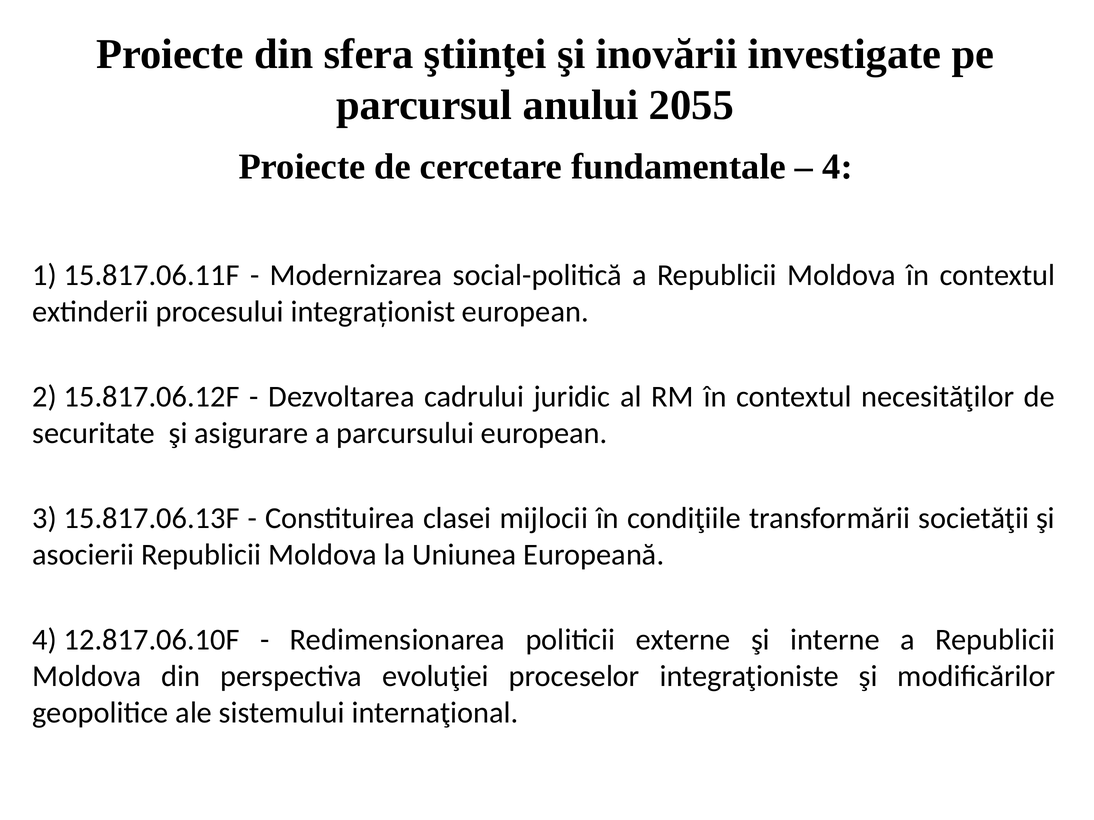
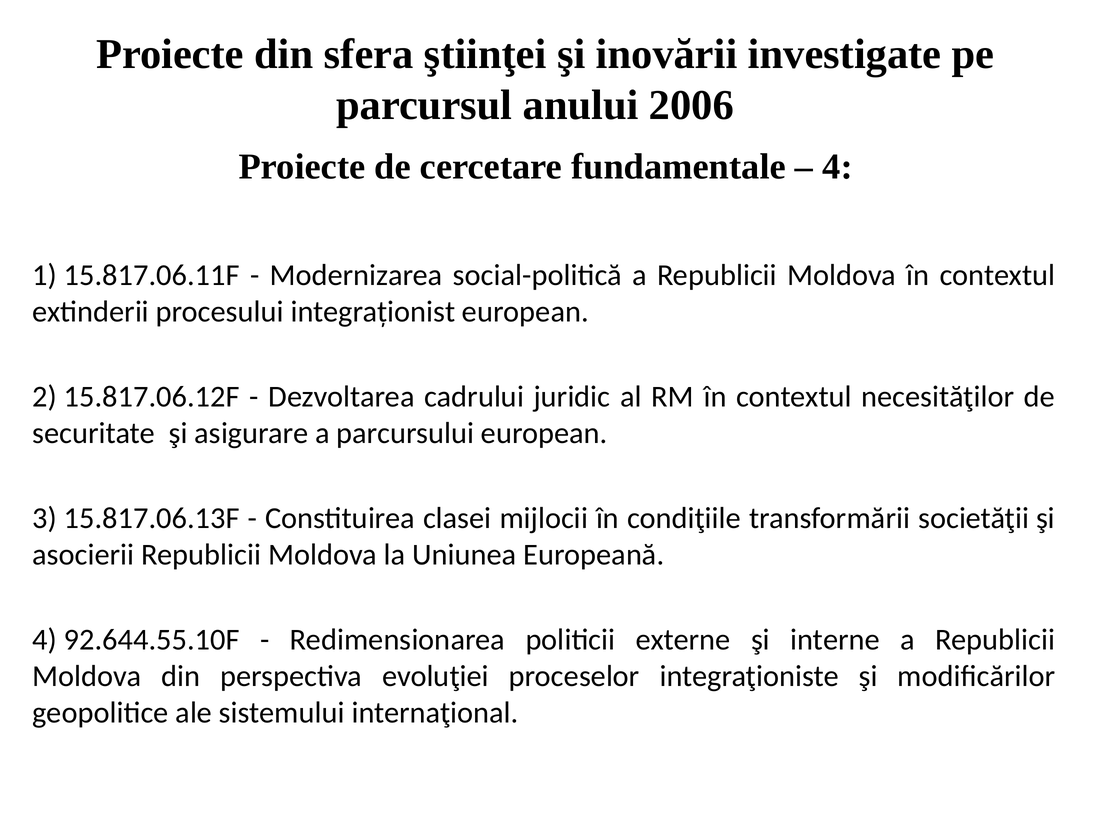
2055: 2055 -> 2006
12.817.06.10F: 12.817.06.10F -> 92.644.55.10F
